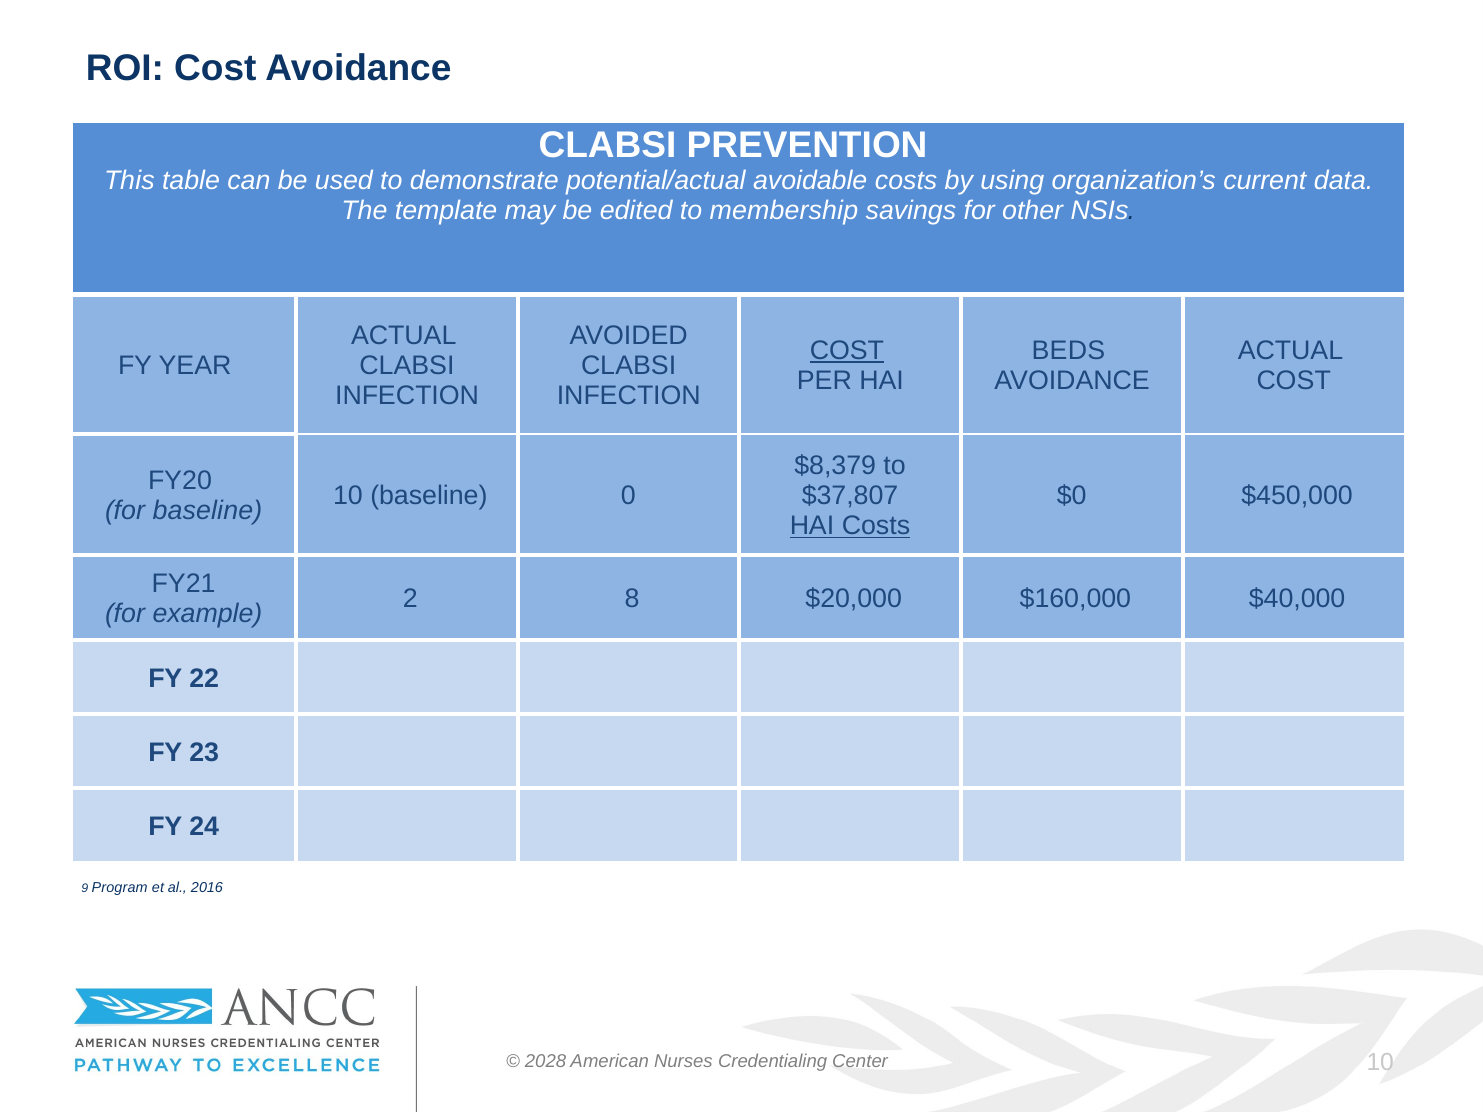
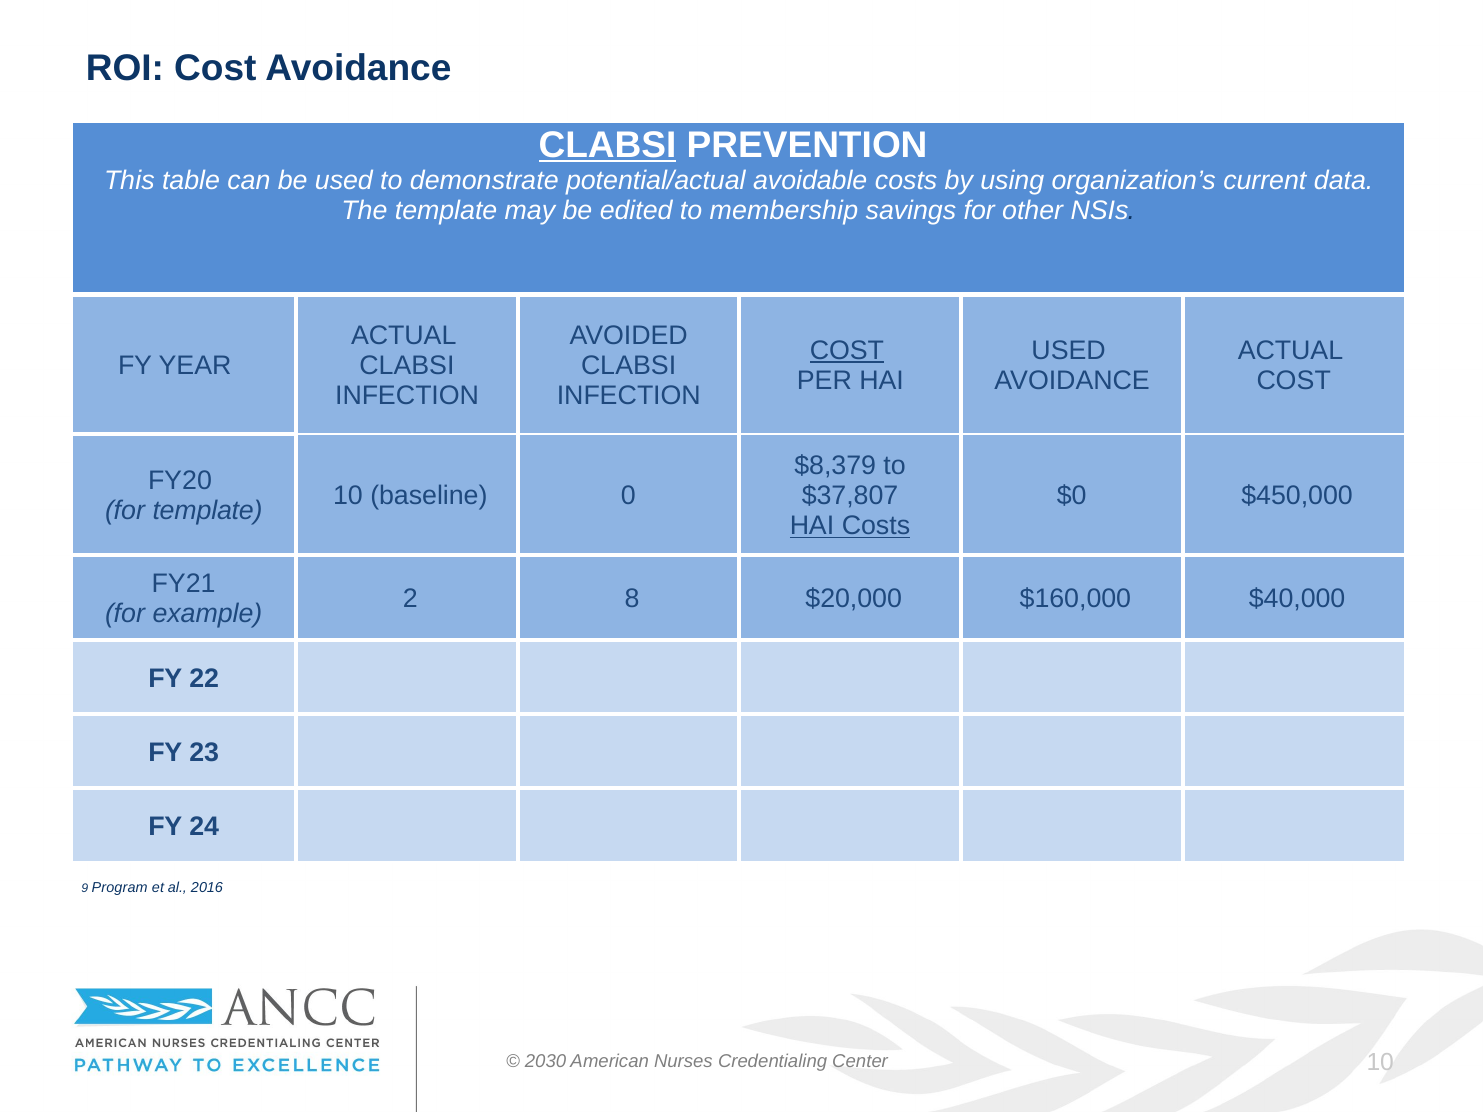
CLABSI at (607, 145) underline: none -> present
BEDS at (1068, 351): BEDS -> USED
for baseline: baseline -> template
2028: 2028 -> 2030
